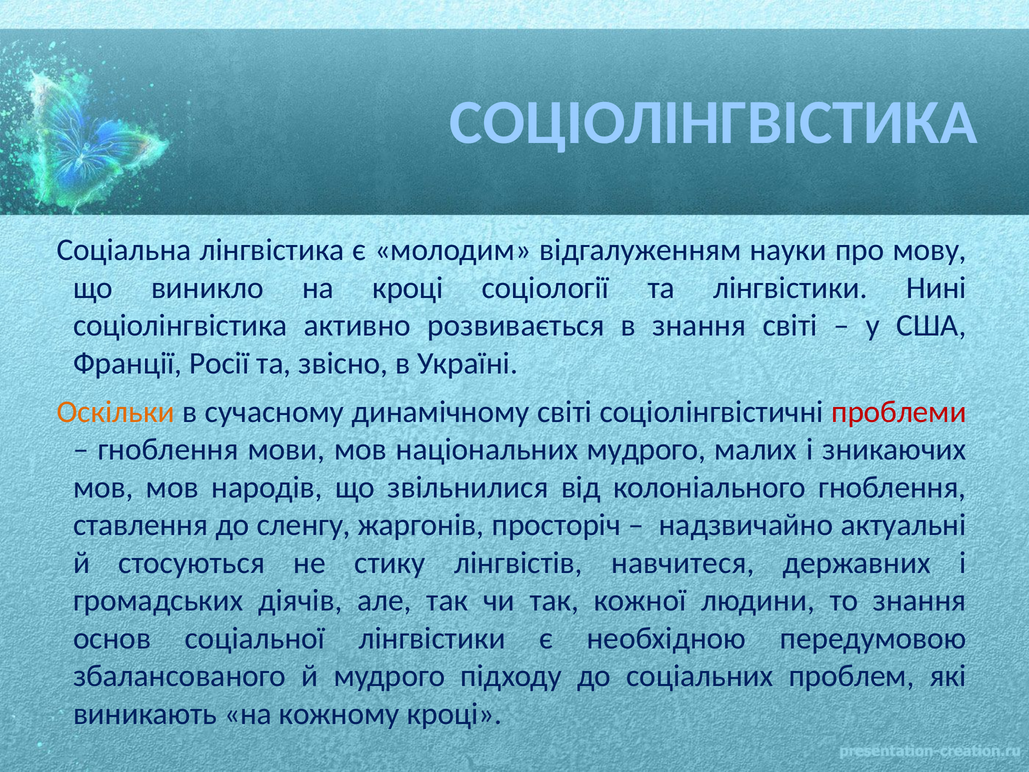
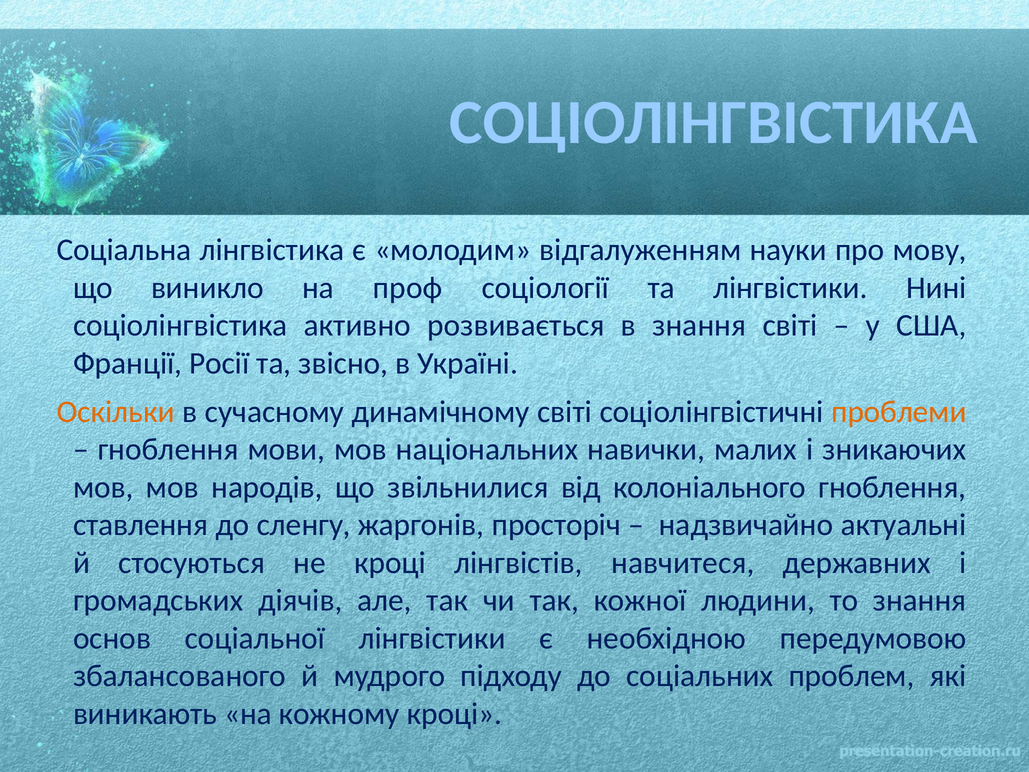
на кроці: кроці -> проф
проблеми colour: red -> orange
національних мудрого: мудрого -> навички
не стику: стику -> кроці
